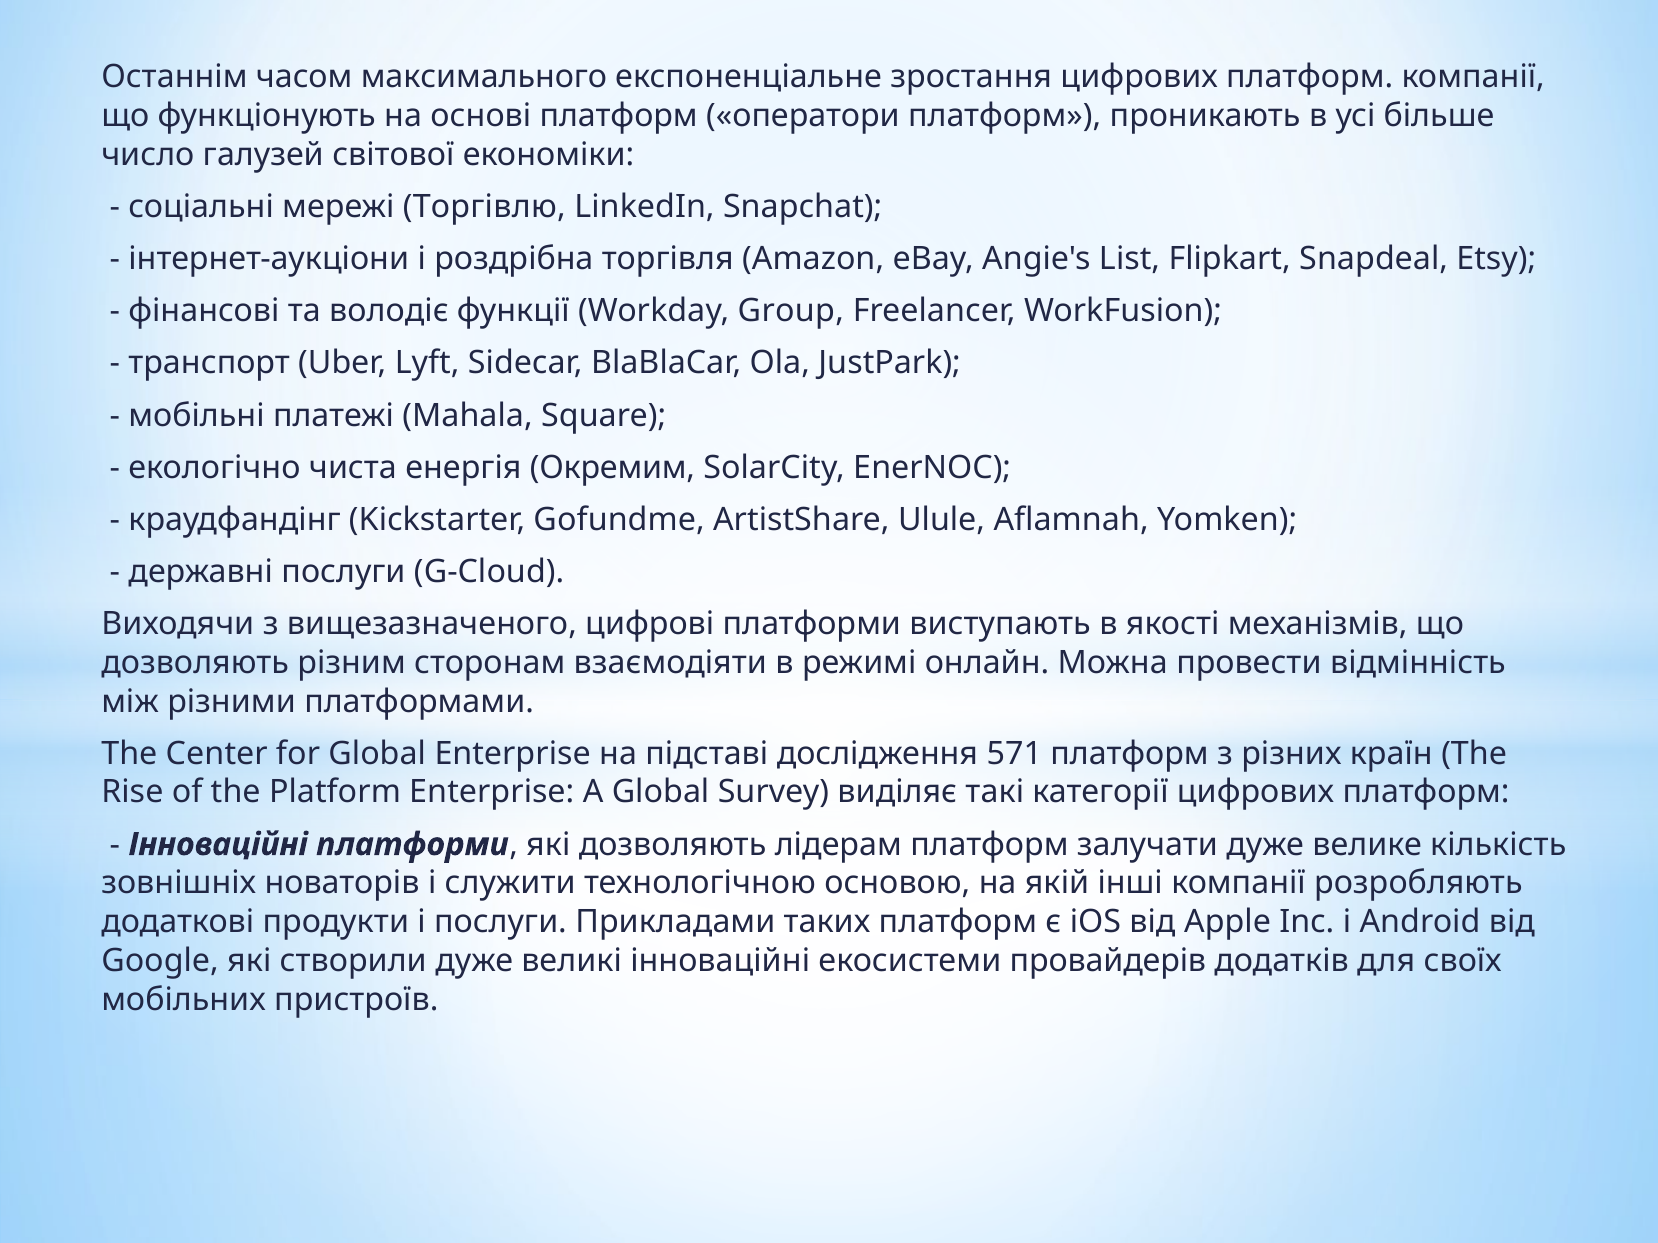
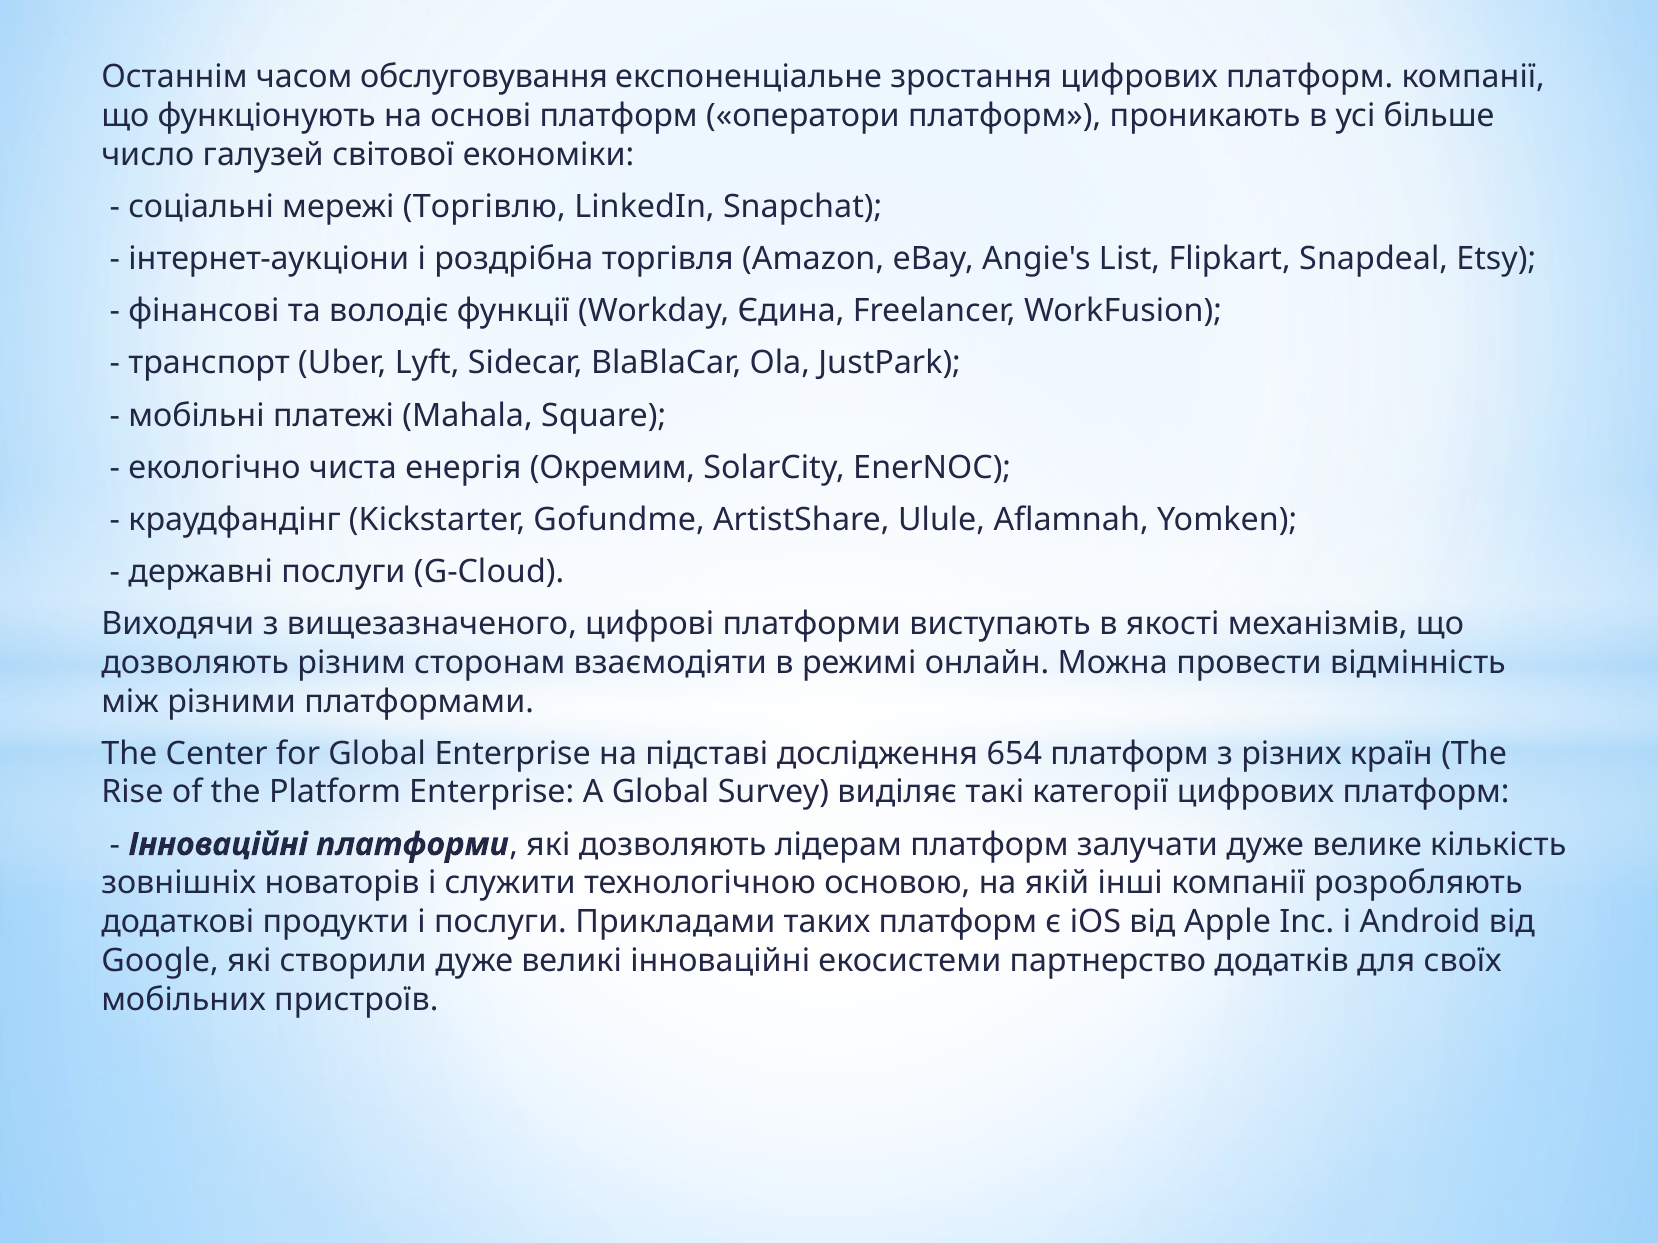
максимального: максимального -> обслуговування
Group: Group -> Єдина
571: 571 -> 654
провайдерів: провайдерів -> партнерство
